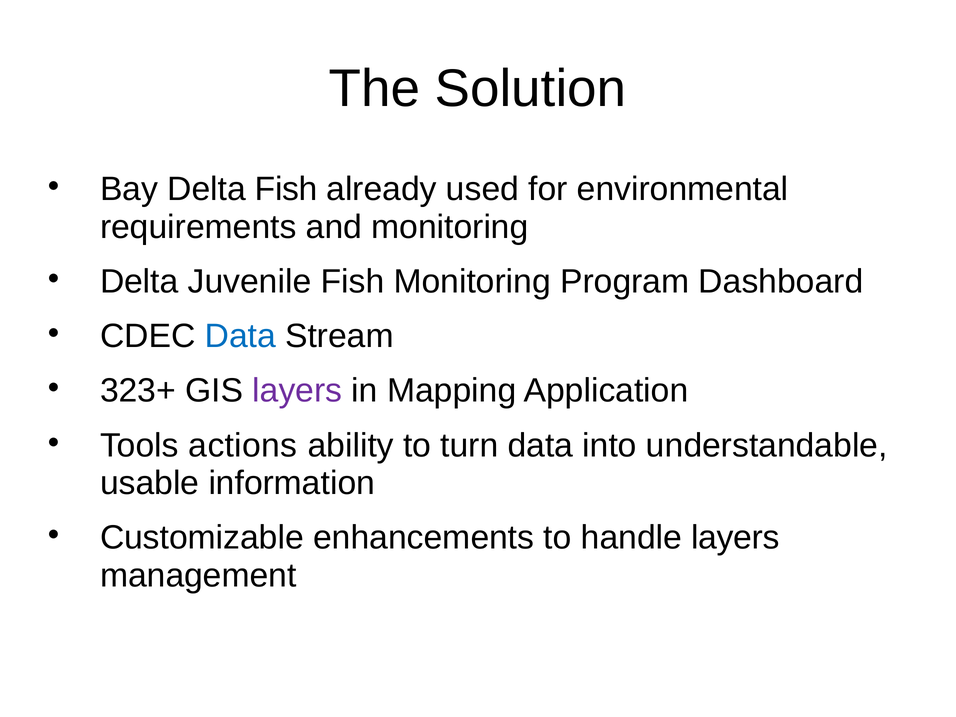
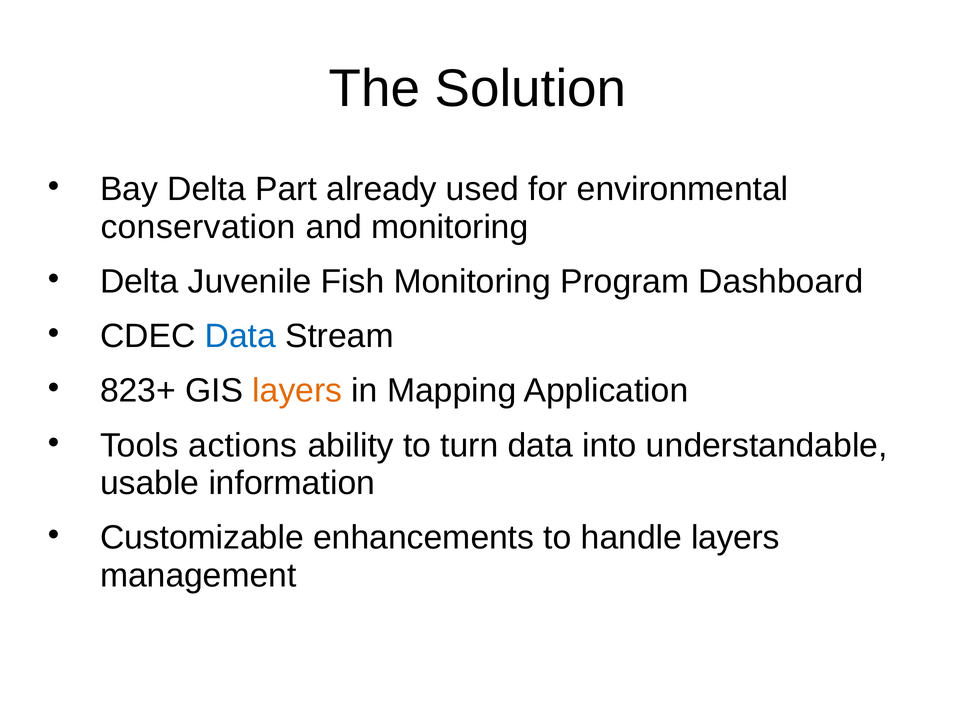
Delta Fish: Fish -> Part
requirements: requirements -> conservation
323+: 323+ -> 823+
layers at (297, 391) colour: purple -> orange
